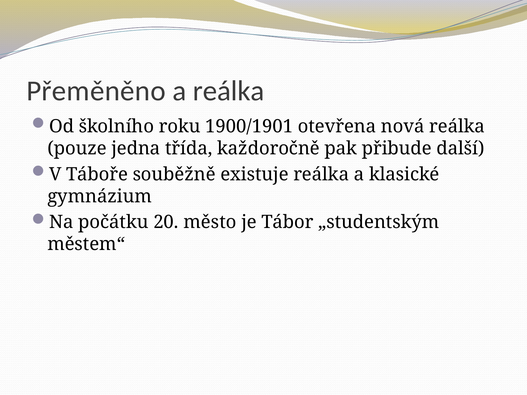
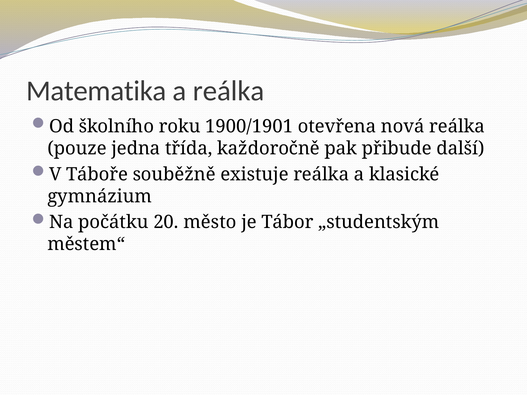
Přeměněno: Přeměněno -> Matematika
